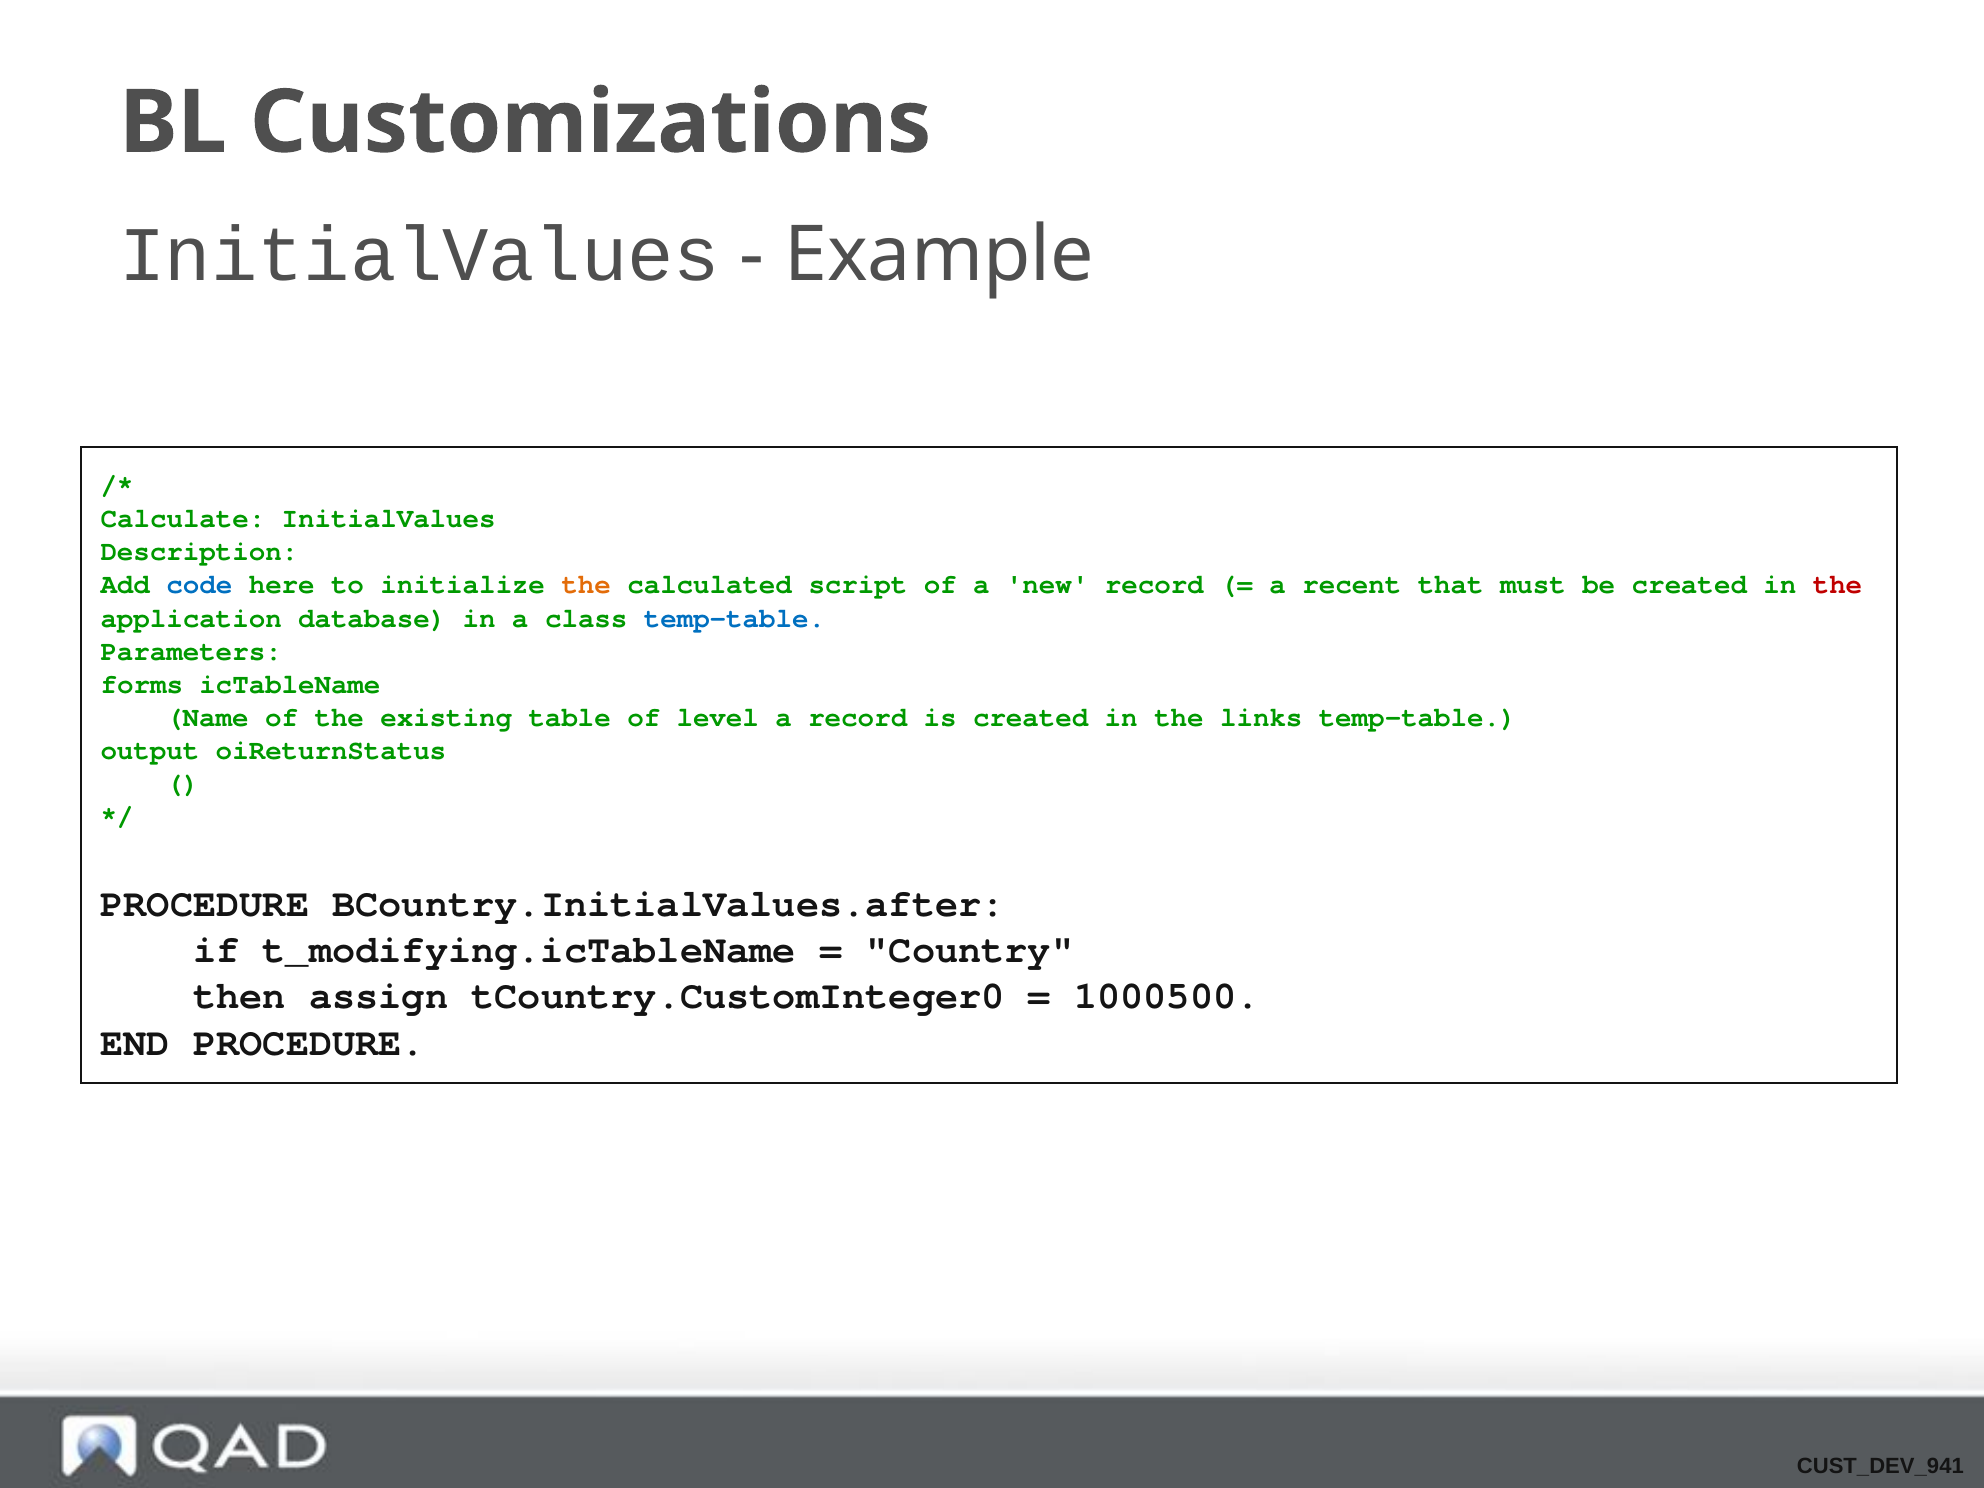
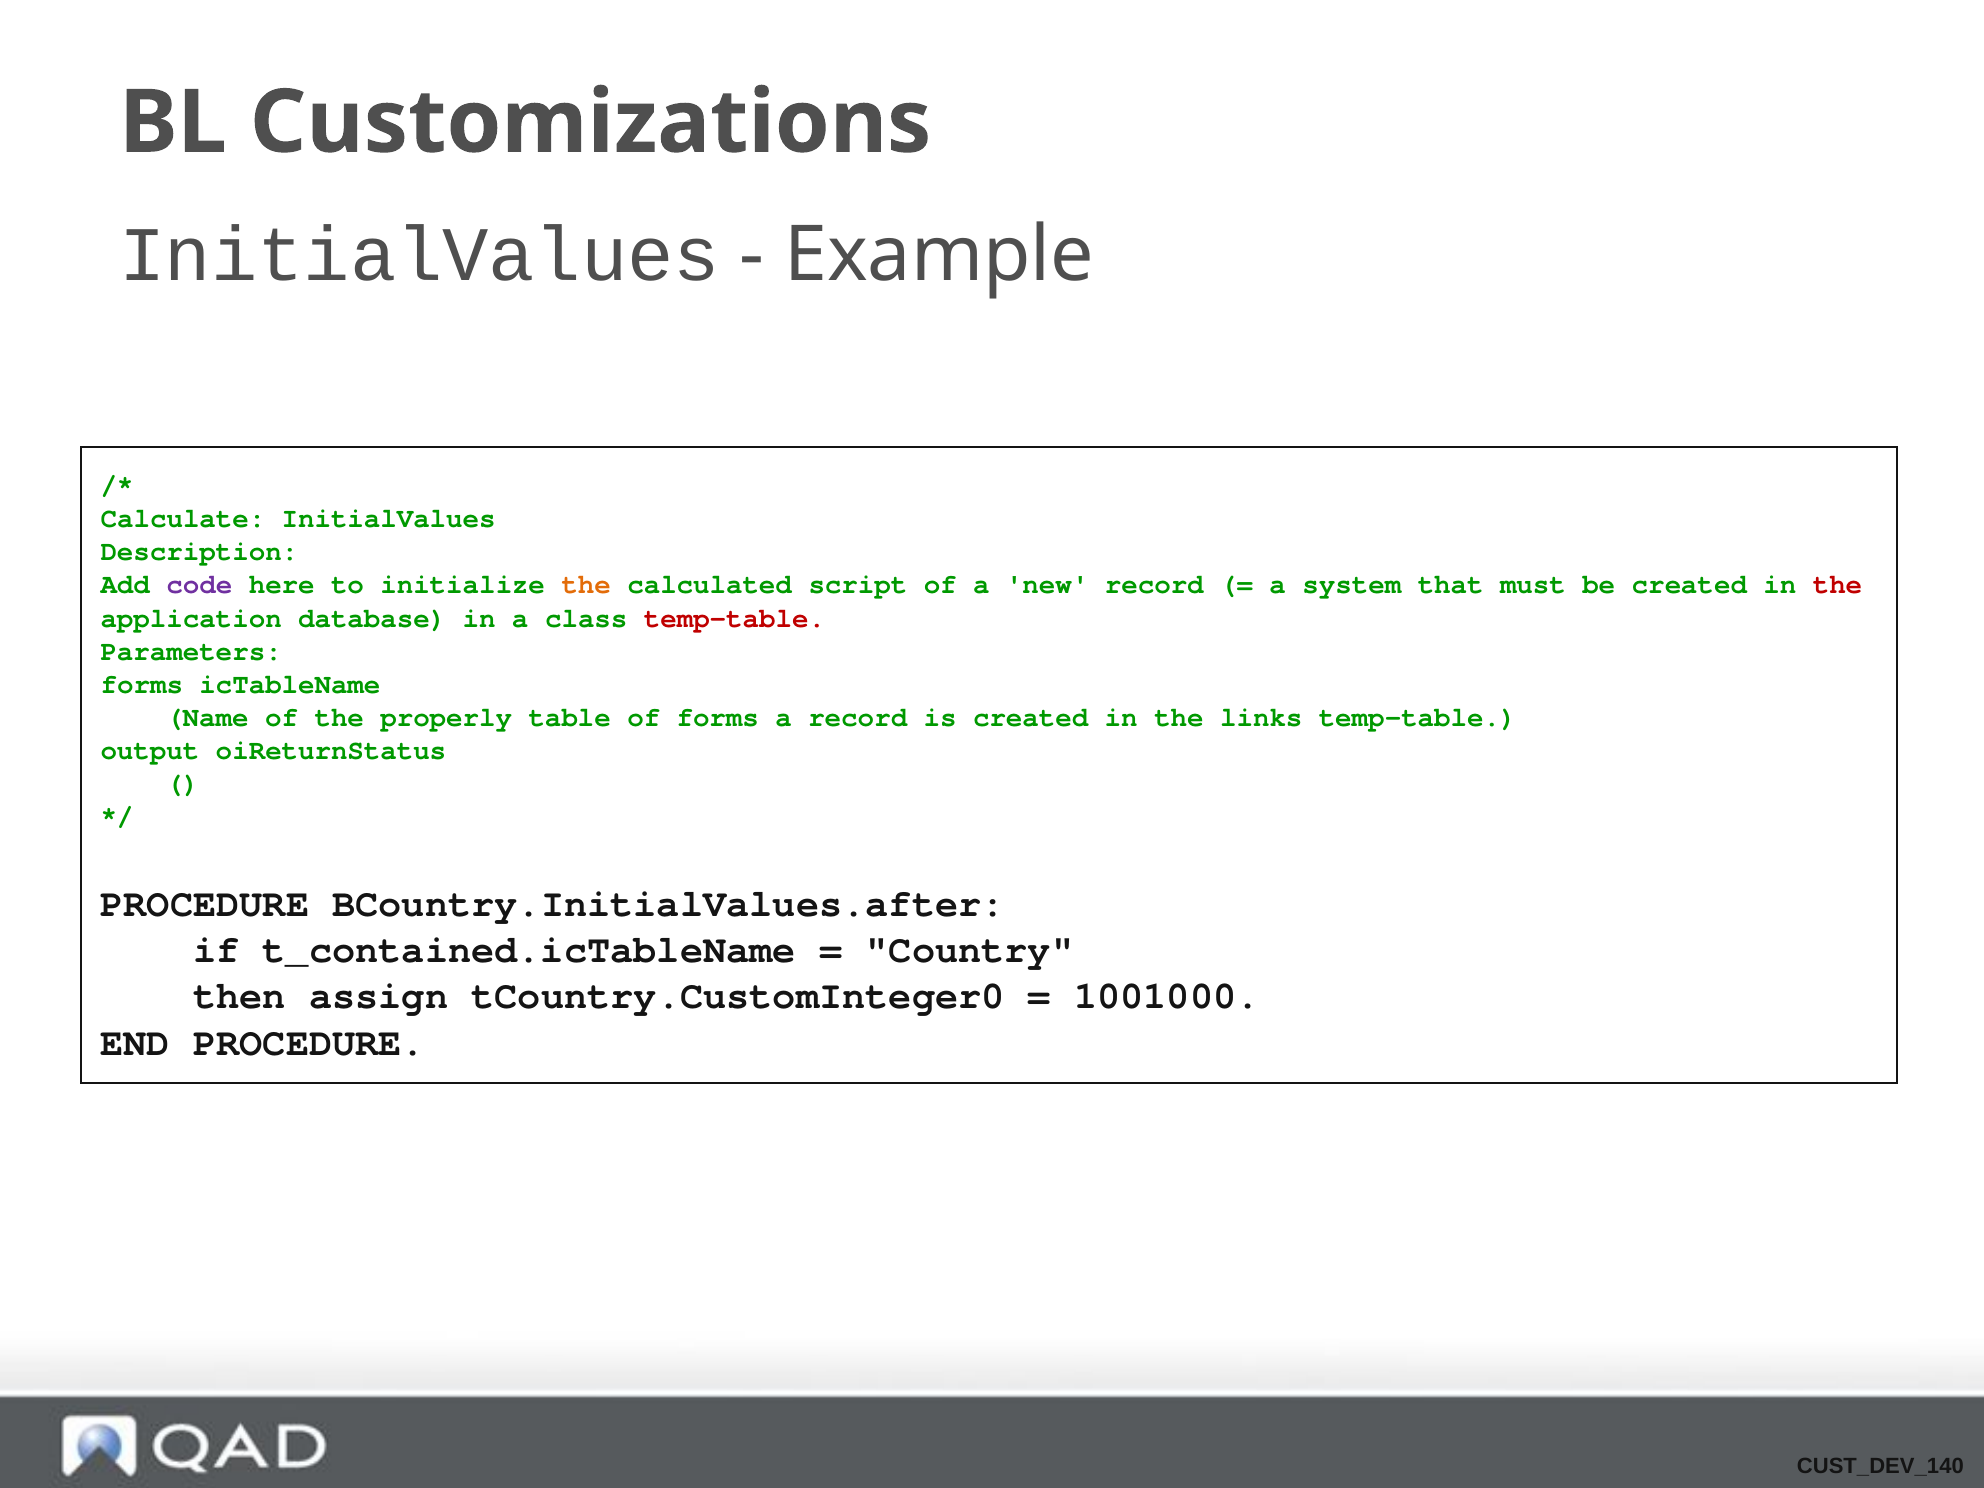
code at (199, 585) colour: blue -> purple
recent: recent -> system
temp-table at (734, 618) colour: blue -> red
existing: existing -> properly
of level: level -> forms
t_modifying.icTableName: t_modifying.icTableName -> t_contained.icTableName
1000500: 1000500 -> 1001000
CUST_DEV_941: CUST_DEV_941 -> CUST_DEV_140
